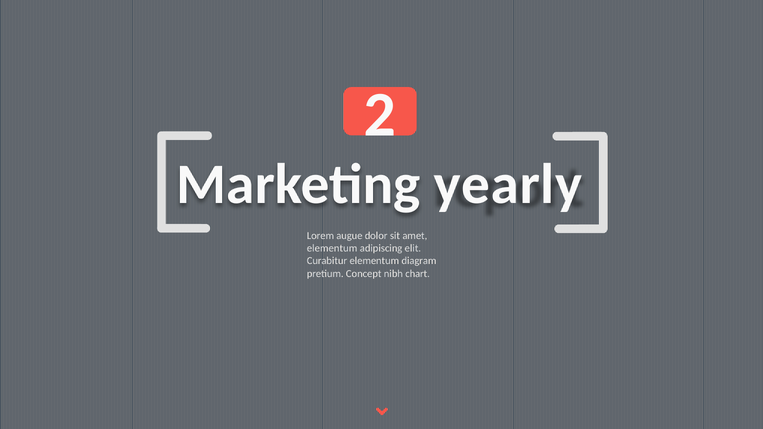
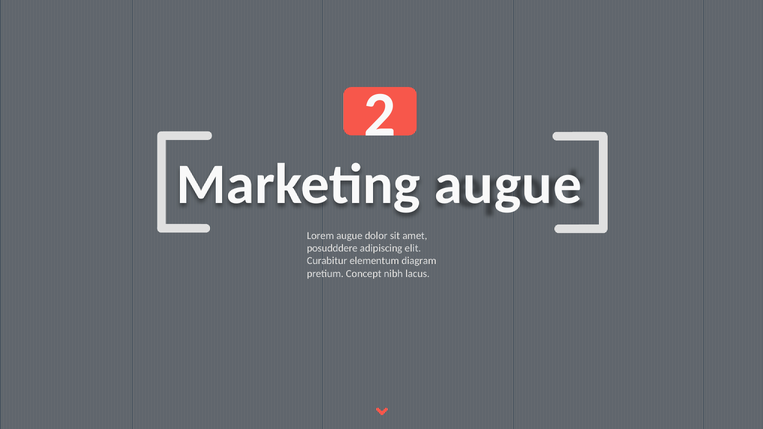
Marketing yearly: yearly -> augue
elementum at (332, 248): elementum -> posudddere
chart: chart -> lacus
